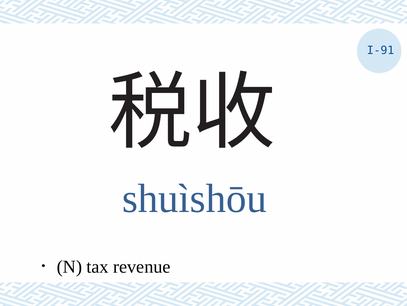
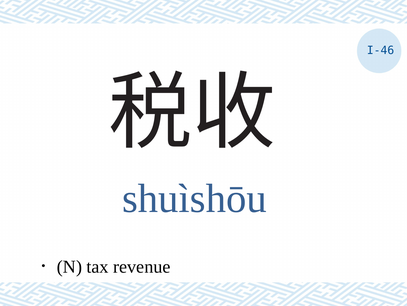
I-91: I-91 -> I-46
